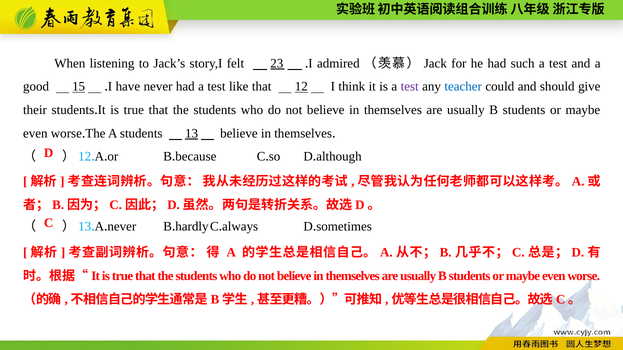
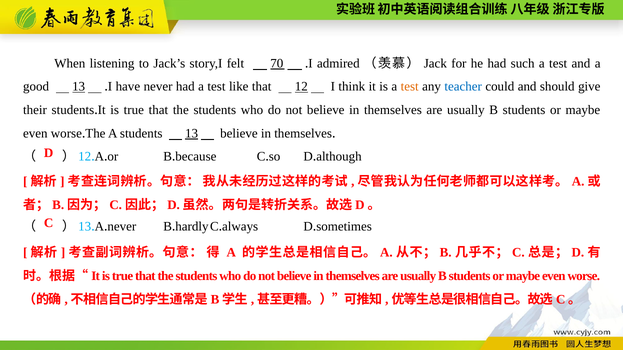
23: 23 -> 70
good 15: 15 -> 13
test at (410, 87) colour: purple -> orange
